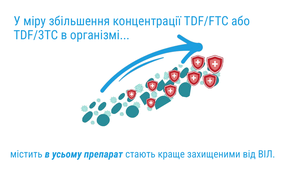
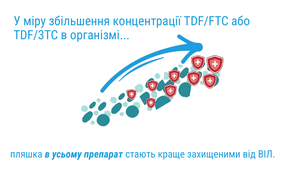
містить: містить -> пляшка
